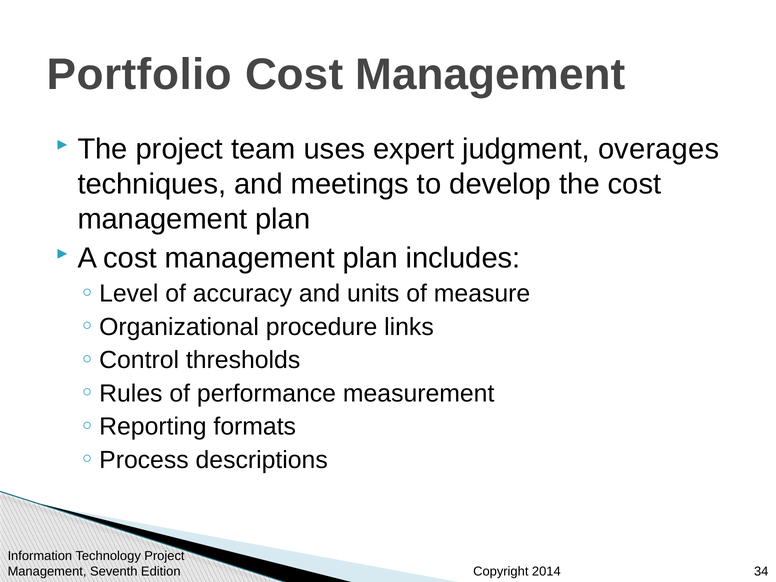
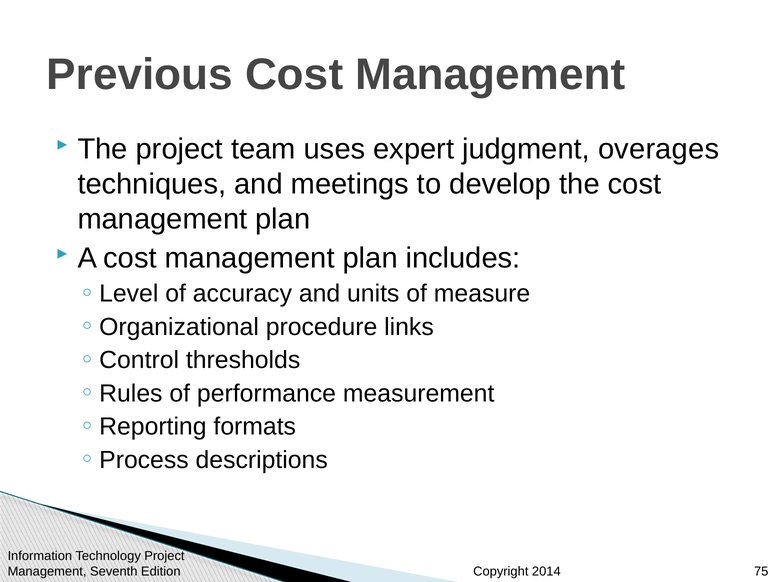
Portfolio: Portfolio -> Previous
34: 34 -> 75
